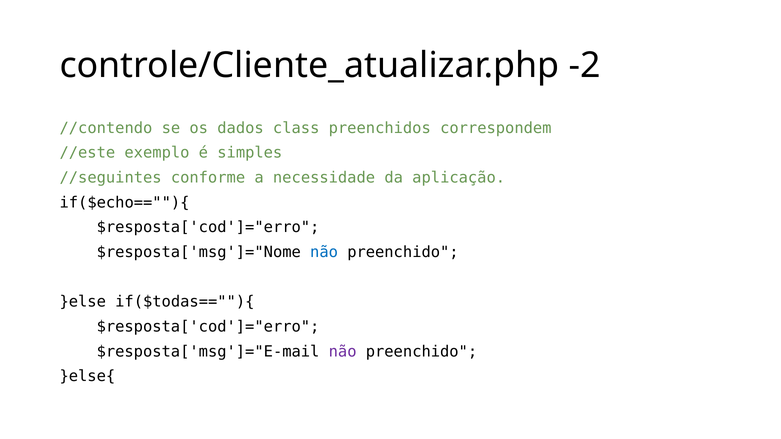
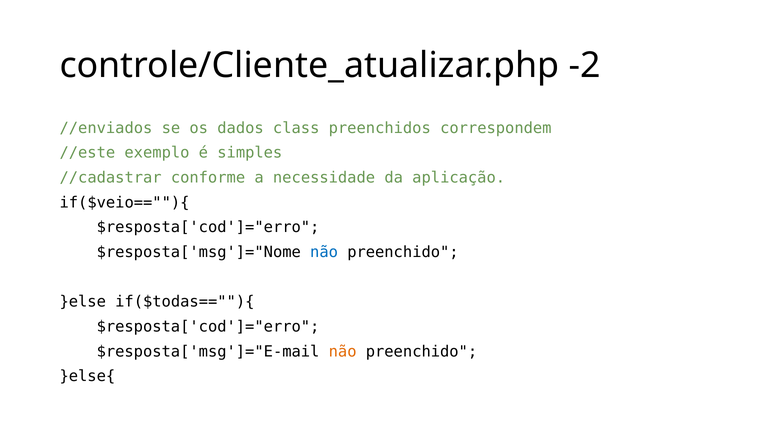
//contendo: //contendo -> //enviados
//seguintes: //seguintes -> //cadastrar
if($echo==""){: if($echo==""){ -> if($veio==""){
não at (343, 352) colour: purple -> orange
